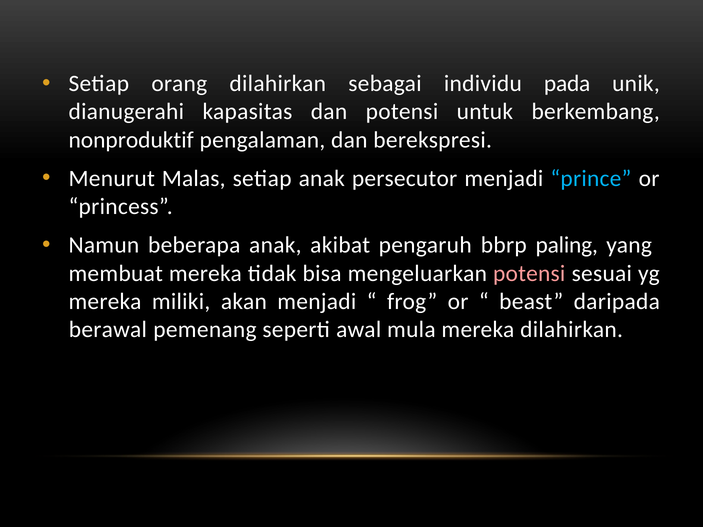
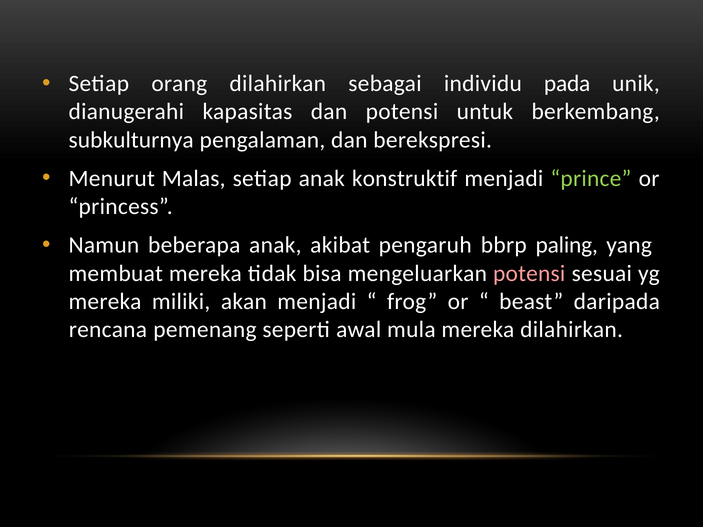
nonproduktif: nonproduktif -> subkulturnya
persecutor: persecutor -> konstruktif
prince colour: light blue -> light green
berawal: berawal -> rencana
